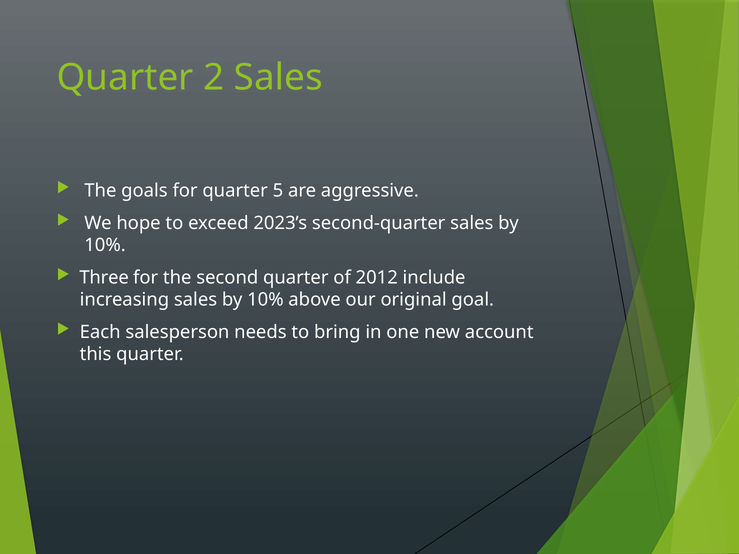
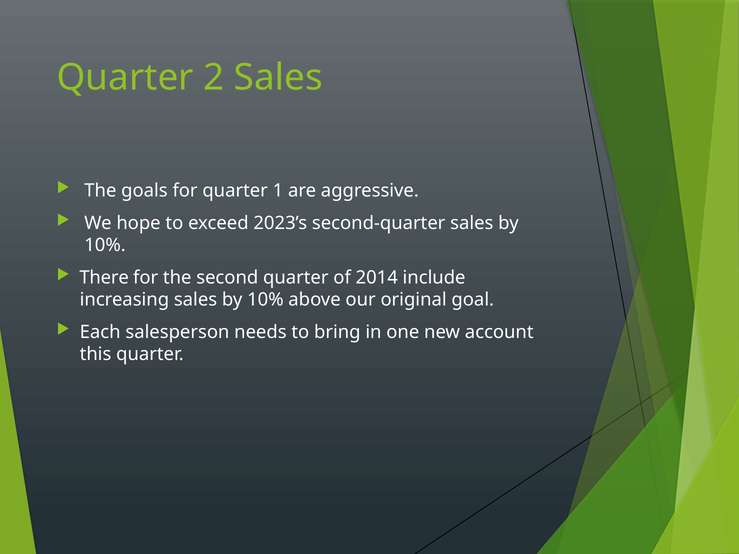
5: 5 -> 1
Three: Three -> There
2012: 2012 -> 2014
